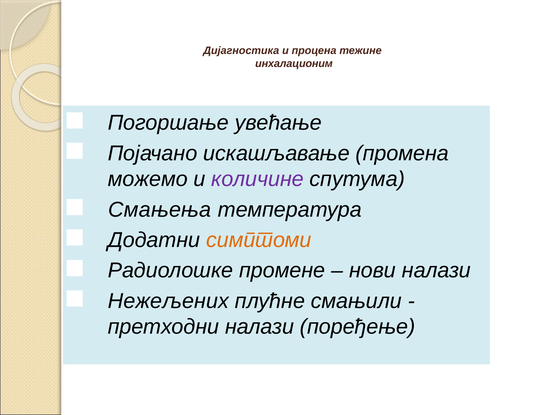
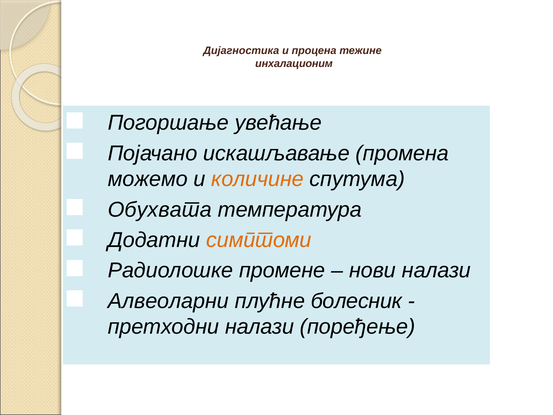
количине colour: purple -> orange
Смањења: Смањења -> Обухвата
Нежељених: Нежељених -> Алвеоларни
смањили: смањили -> болесник
